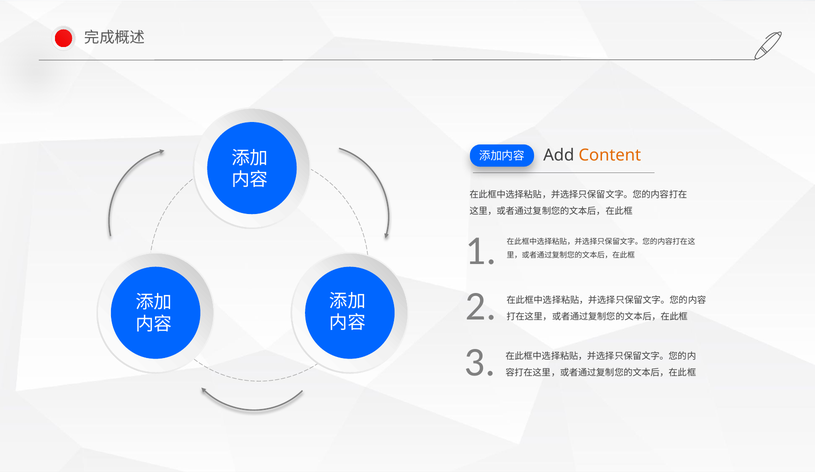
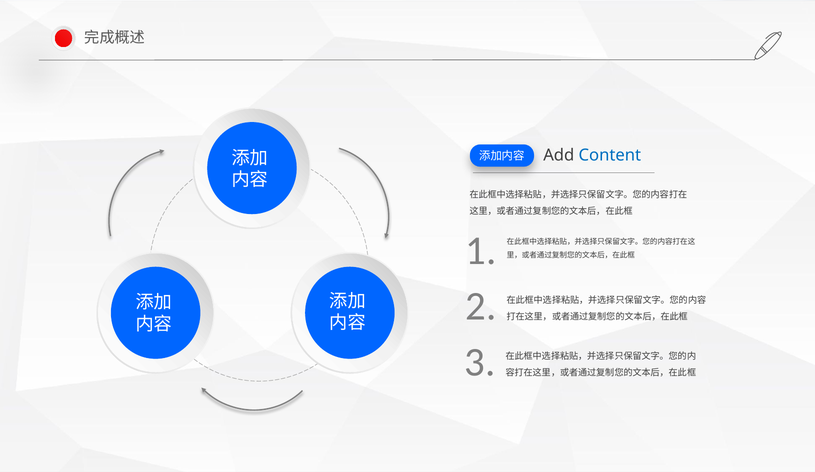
Content colour: orange -> blue
